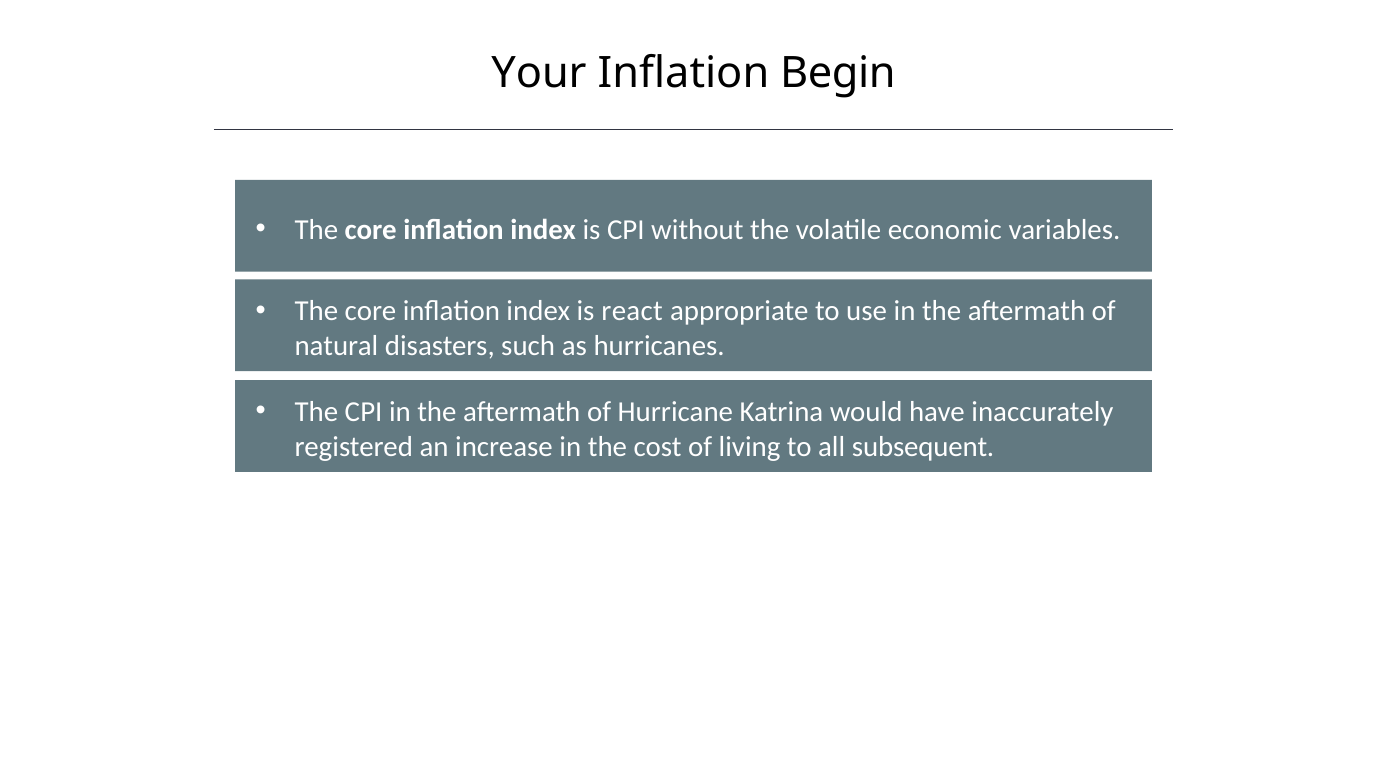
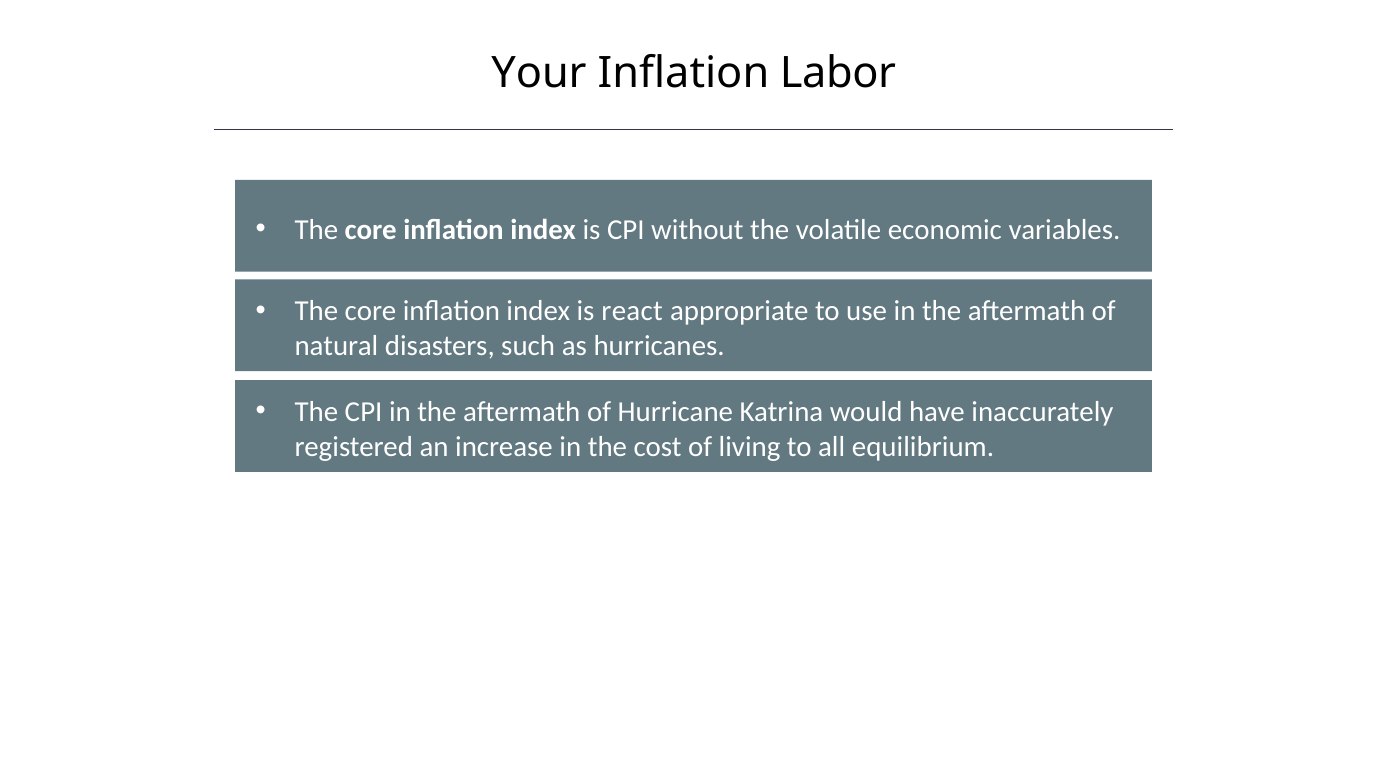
Begin: Begin -> Labor
subsequent: subsequent -> equilibrium
